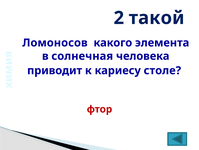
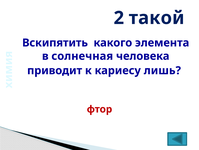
Ломоносов: Ломоносов -> Вскипятить
столе: столе -> лишь
